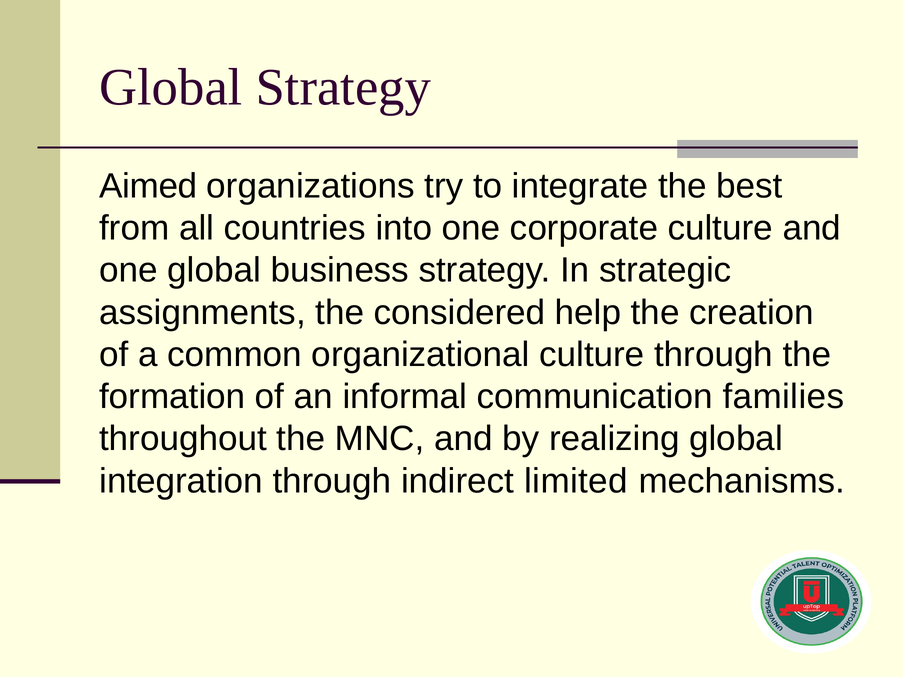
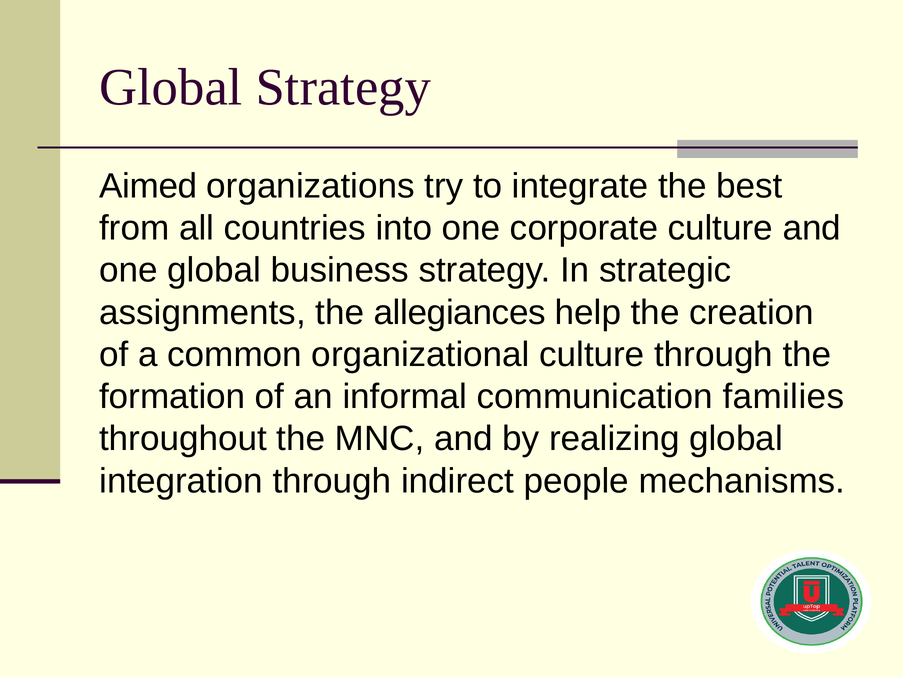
considered: considered -> allegiances
limited: limited -> people
